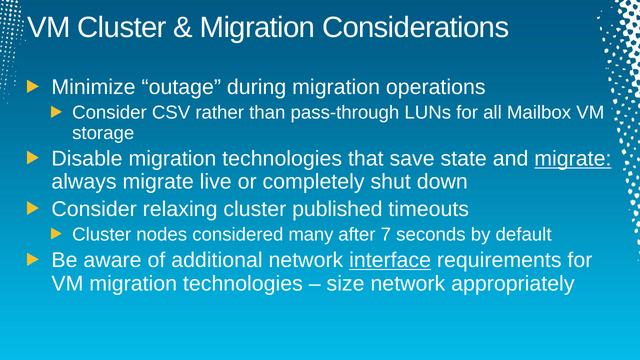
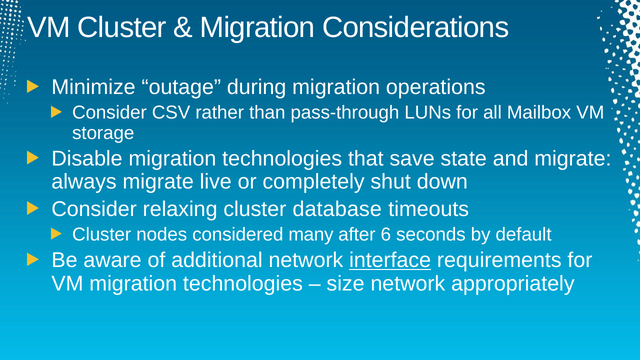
migrate at (573, 159) underline: present -> none
published: published -> database
7: 7 -> 6
